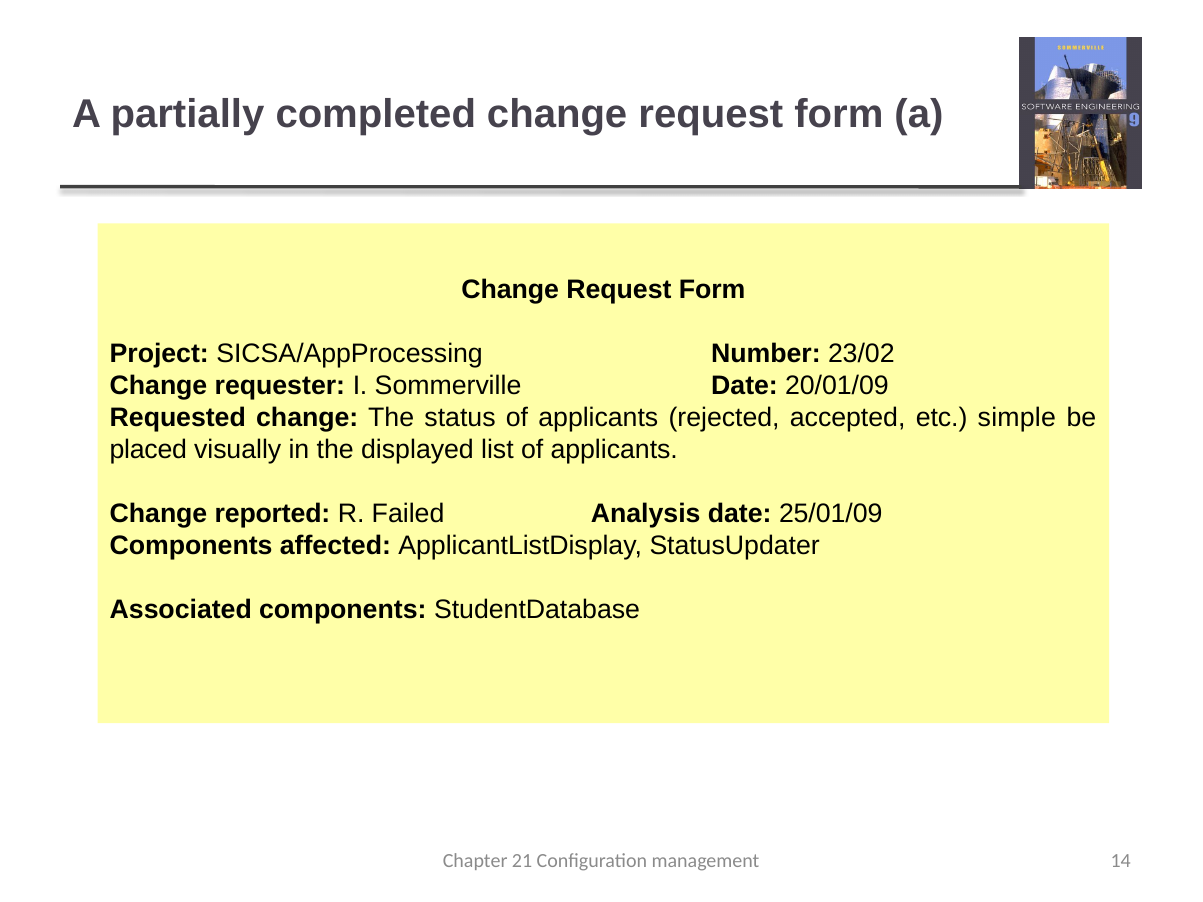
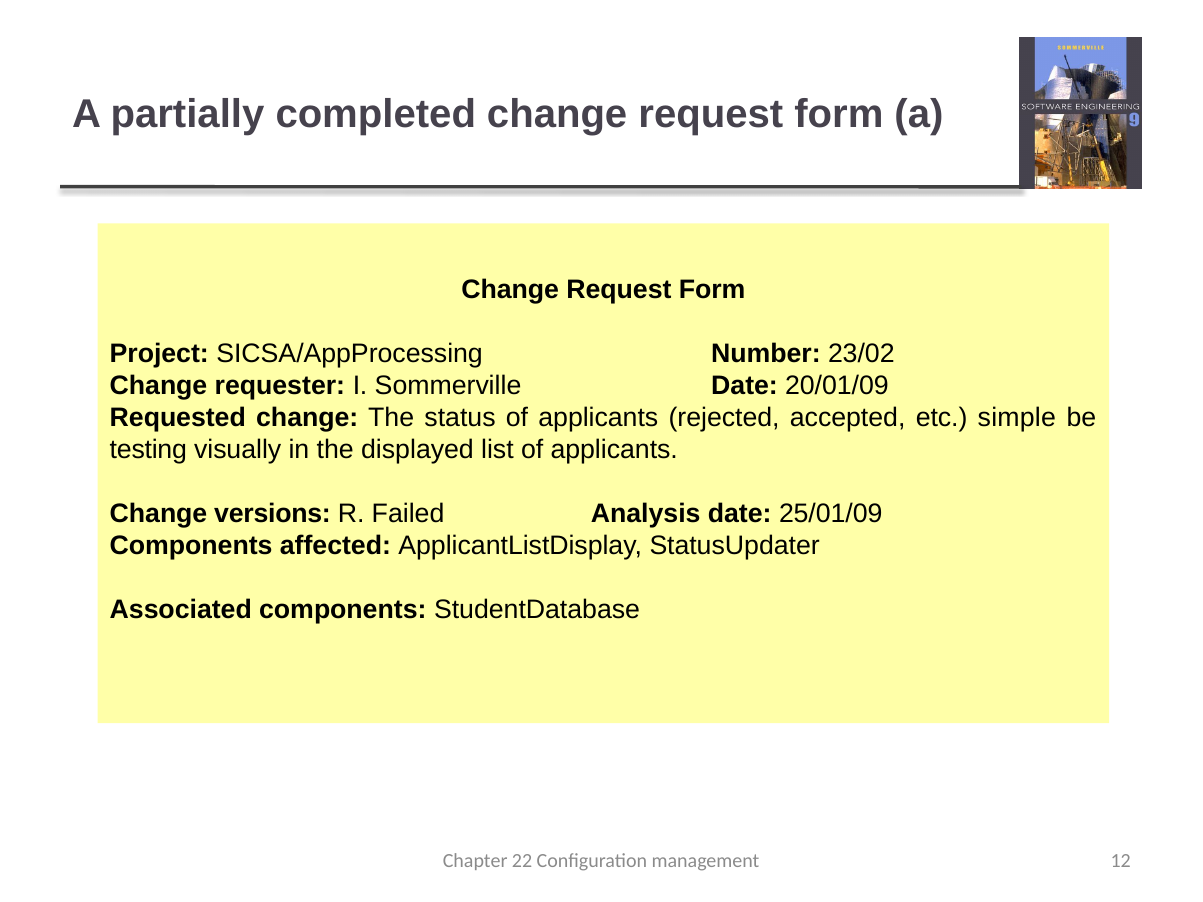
placed: placed -> testing
reported: reported -> versions
21: 21 -> 22
14: 14 -> 12
